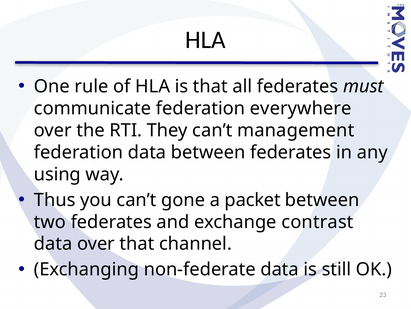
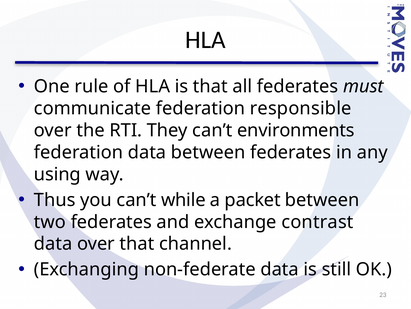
everywhere: everywhere -> responsible
management: management -> environments
gone: gone -> while
